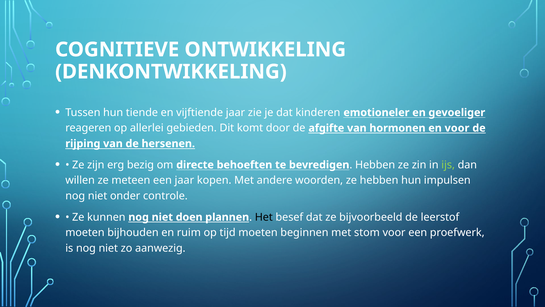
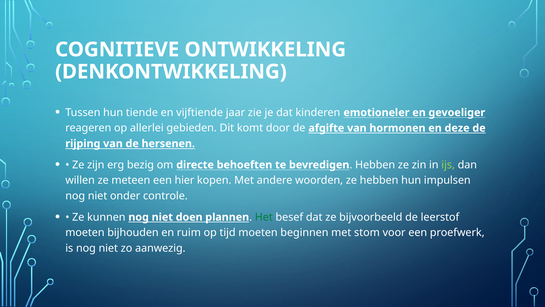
en voor: voor -> deze
een jaar: jaar -> hier
Het colour: black -> green
